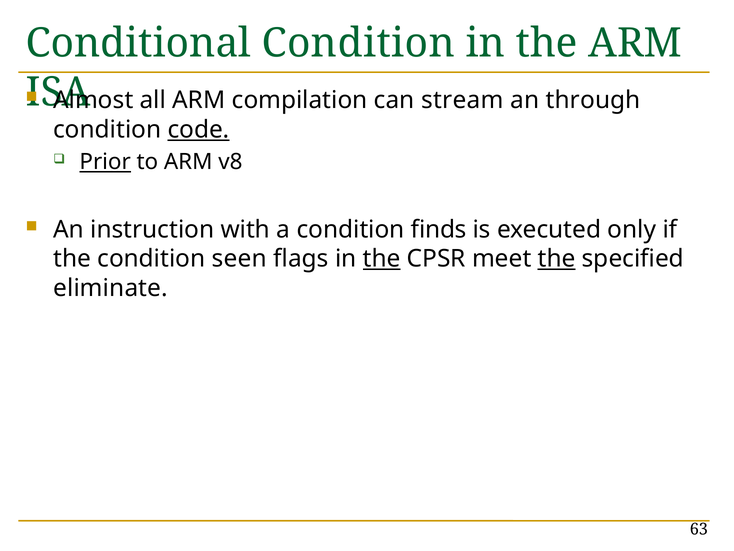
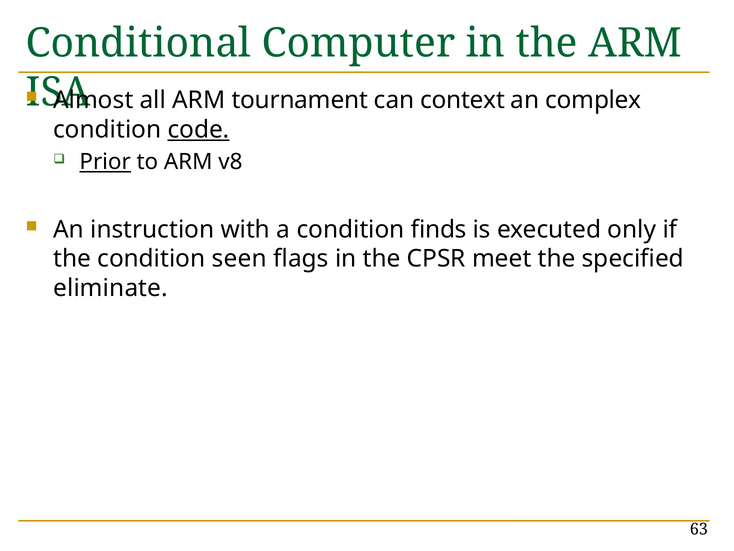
Conditional Condition: Condition -> Computer
compilation: compilation -> tournament
stream: stream -> context
through: through -> complex
the at (382, 259) underline: present -> none
the at (557, 259) underline: present -> none
